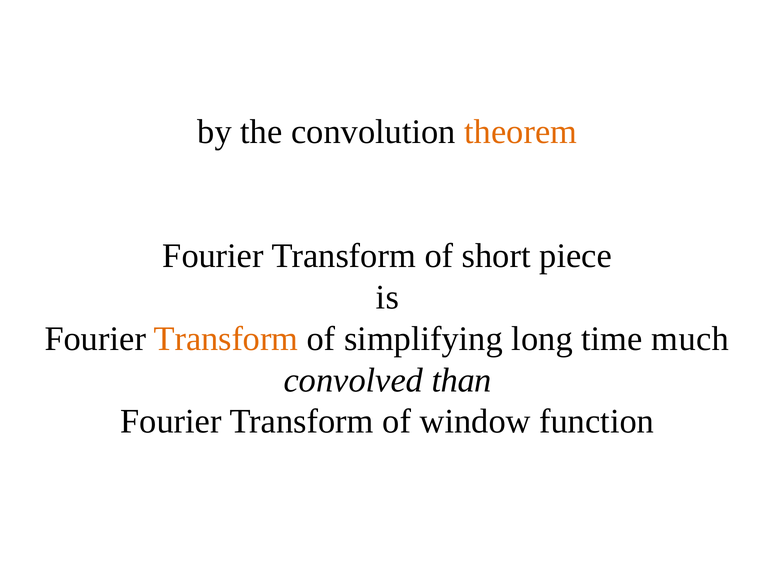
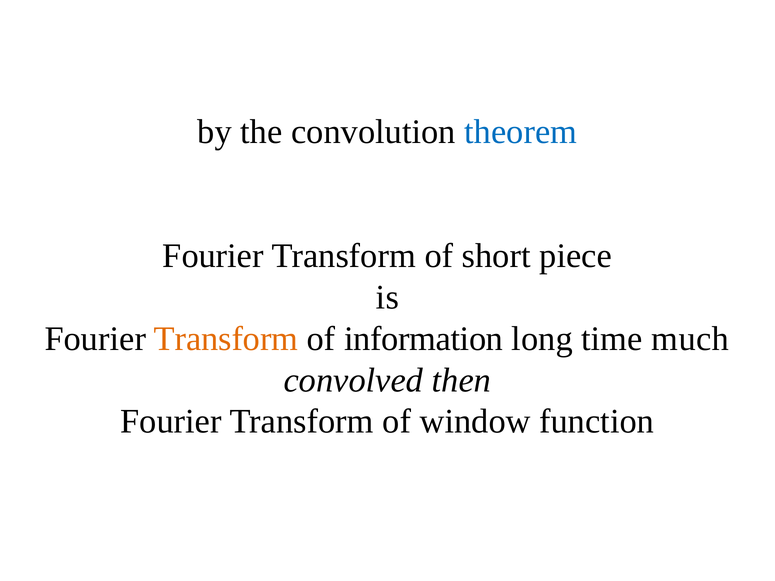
theorem colour: orange -> blue
simplifying: simplifying -> information
than: than -> then
